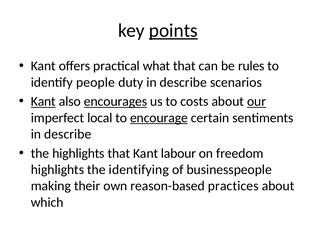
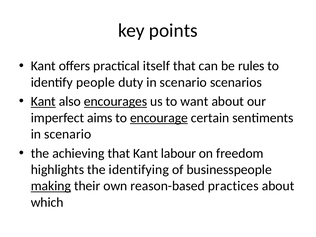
points underline: present -> none
what: what -> itself
duty in describe: describe -> scenario
costs: costs -> want
our underline: present -> none
local: local -> aims
describe at (68, 134): describe -> scenario
the highlights: highlights -> achieving
making underline: none -> present
